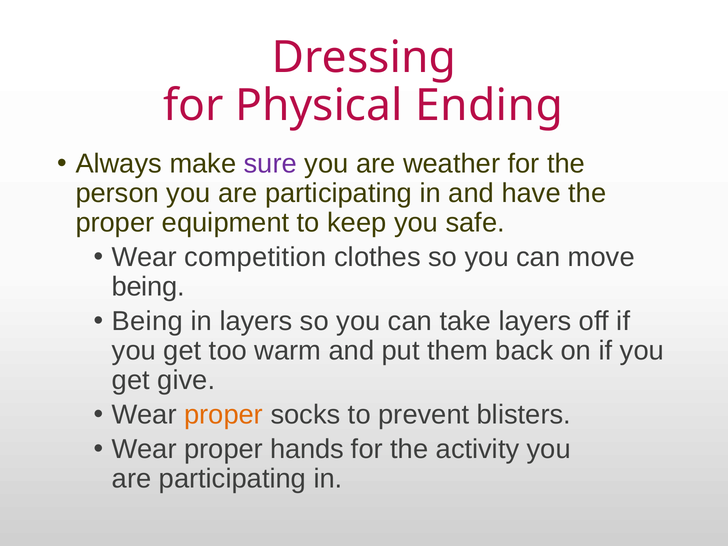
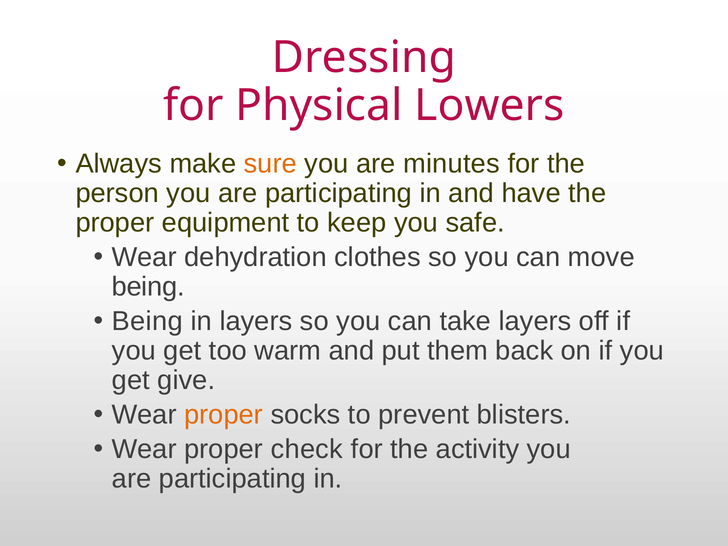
Ending: Ending -> Lowers
sure colour: purple -> orange
weather: weather -> minutes
competition: competition -> dehydration
hands: hands -> check
